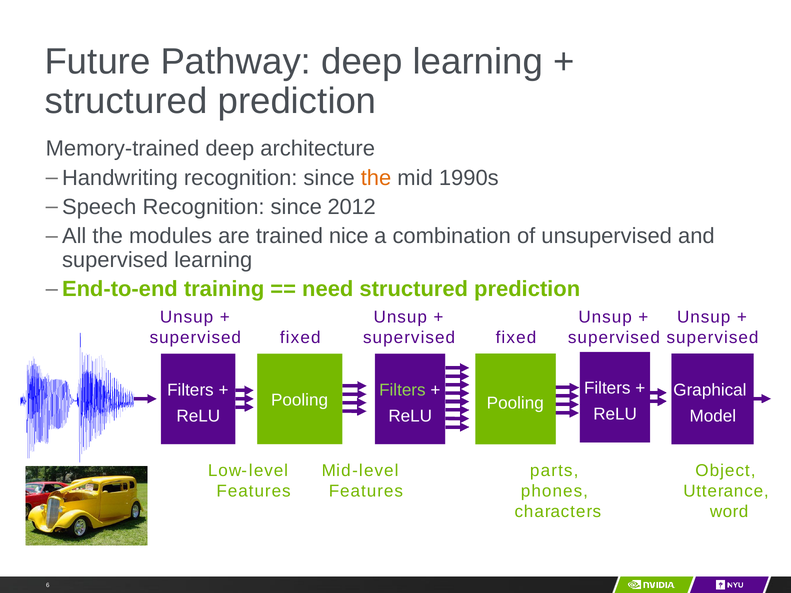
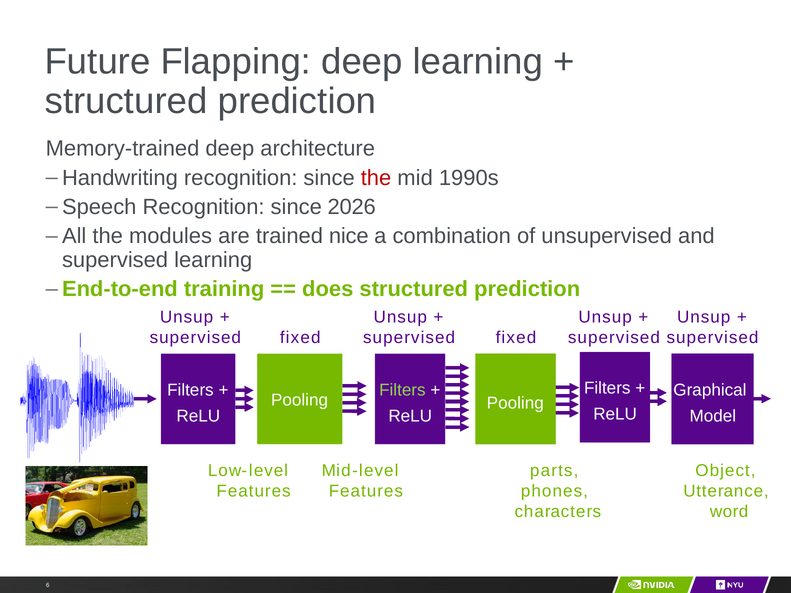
Pathway: Pathway -> Flapping
the at (376, 178) colour: orange -> red
2012: 2012 -> 2026
need: need -> does
